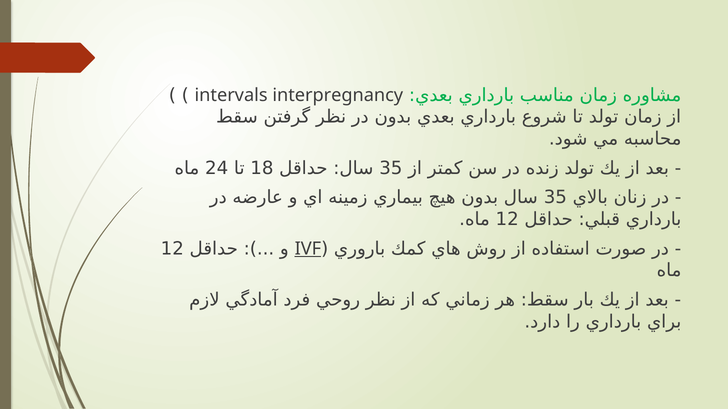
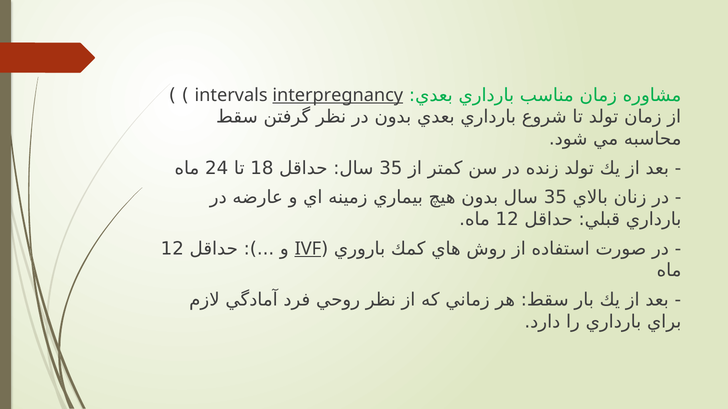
interpregnancy underline: none -> present
